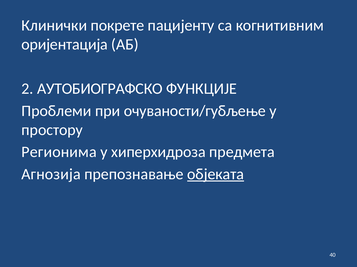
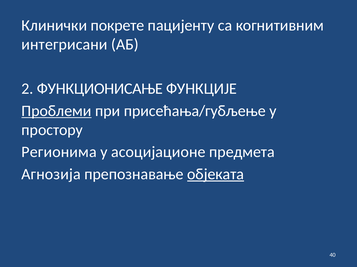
оријентација: оријентација -> интегрисани
АУТОБИОГРАФСКО: АУТОБИОГРАФСКО -> ФУНКЦИОНИСАЊЕ
Проблеми underline: none -> present
очуваности/губљење: очуваности/губљење -> присећања/губљење
хиперхидроза: хиперхидроза -> асоцијационе
